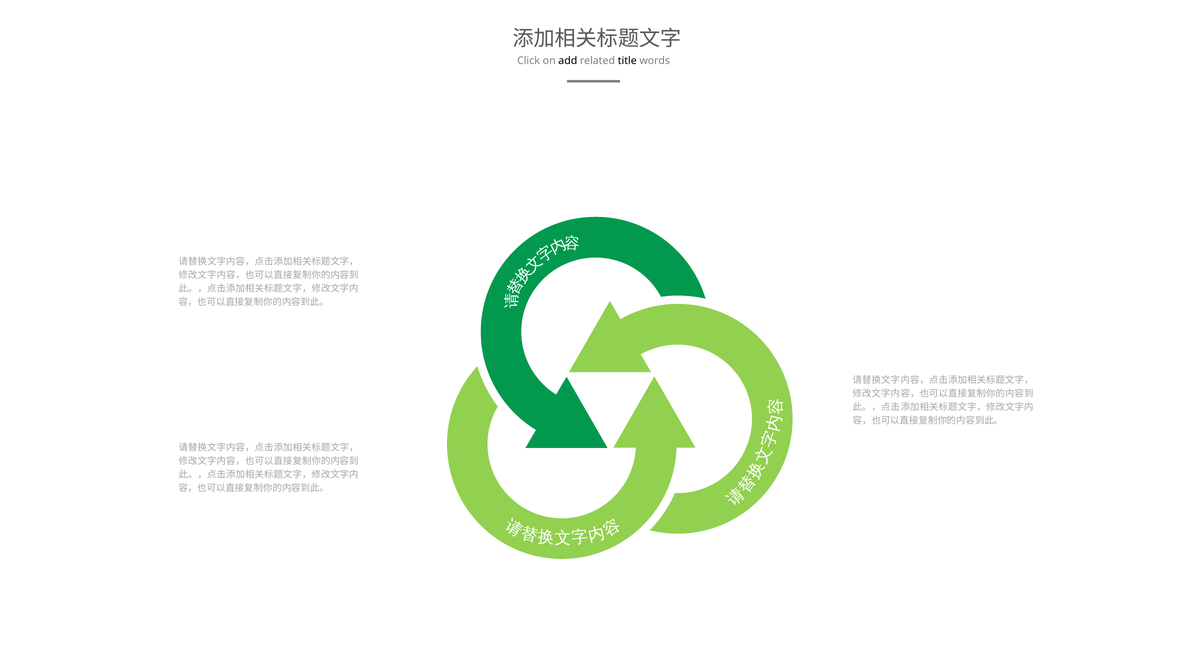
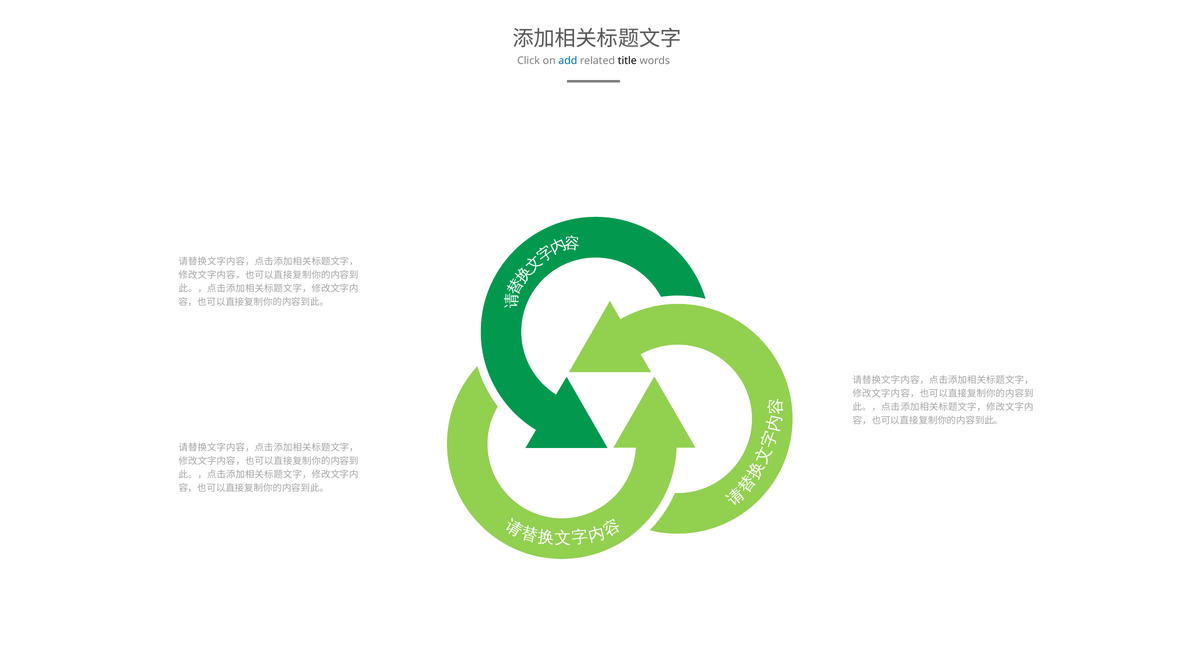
add colour: black -> blue
